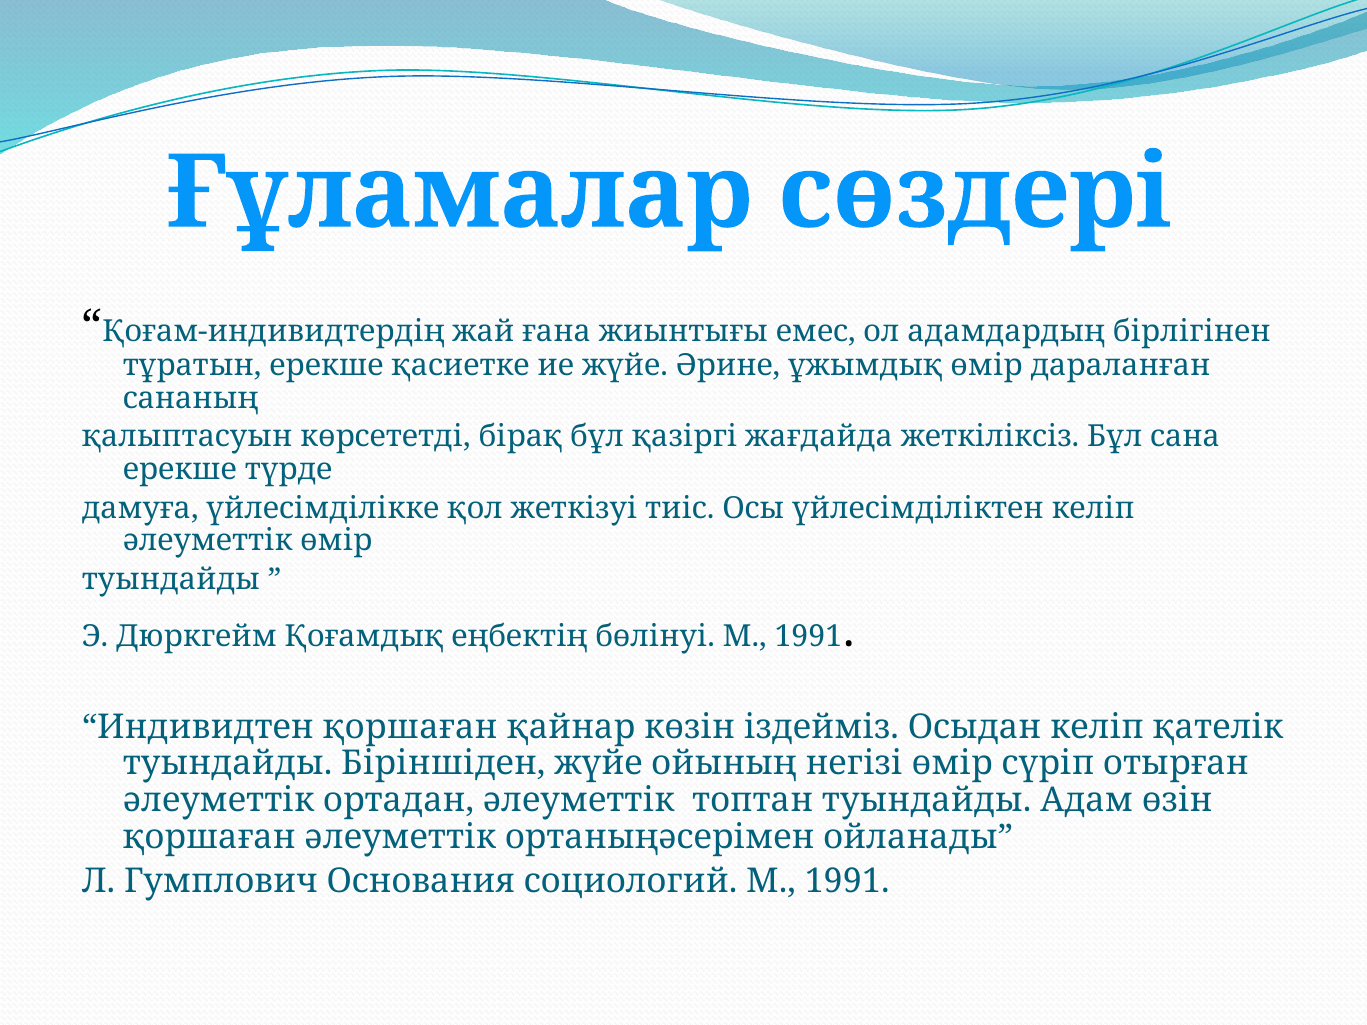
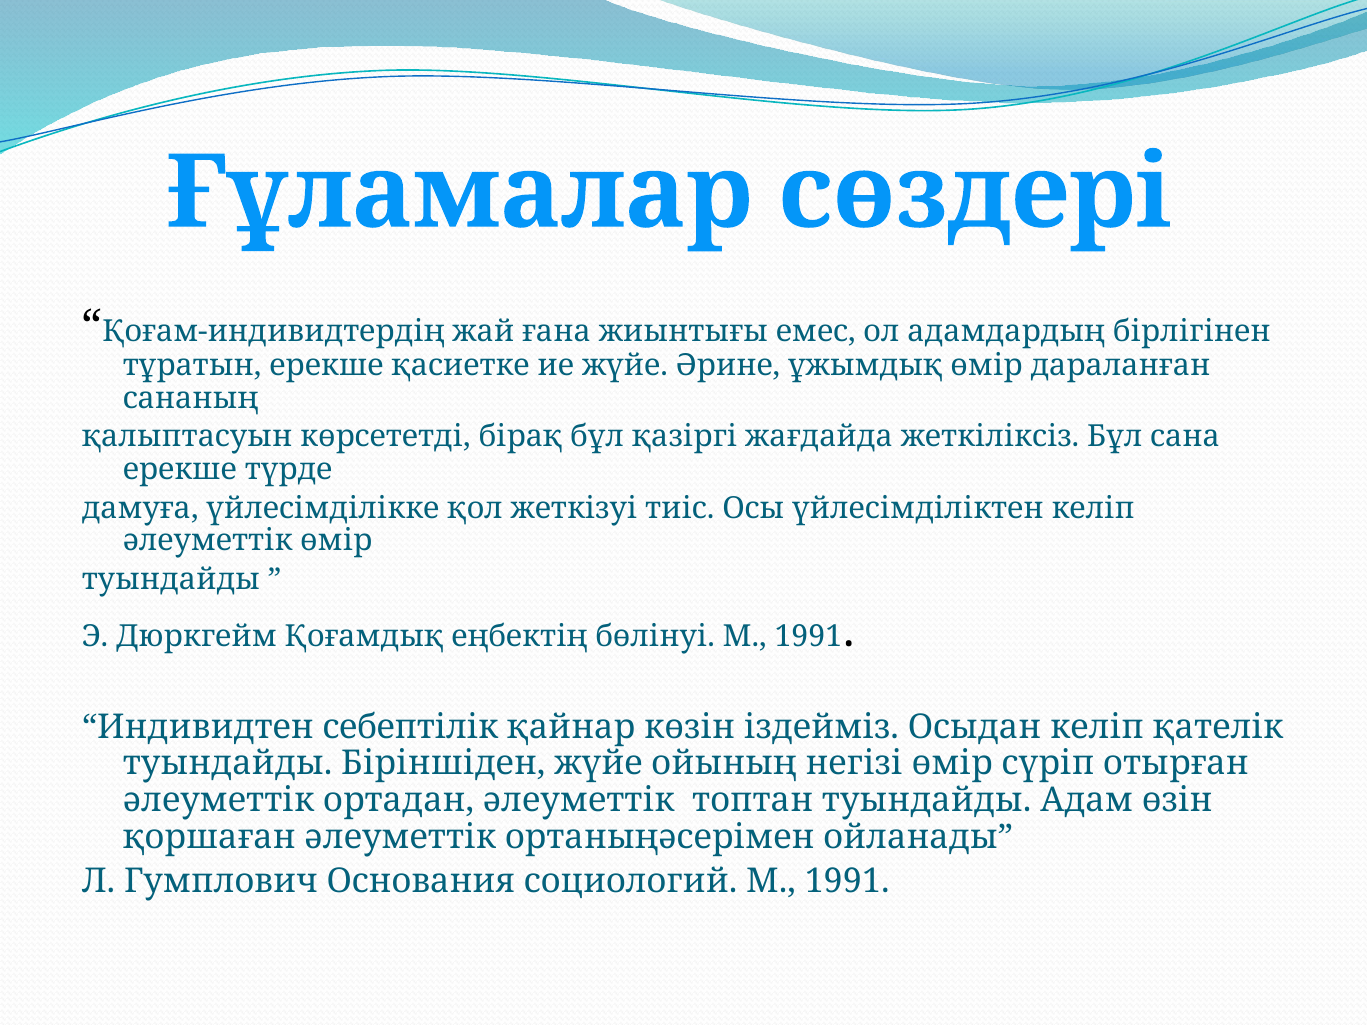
Индивидтен қоршаған: қоршаған -> себептілік
